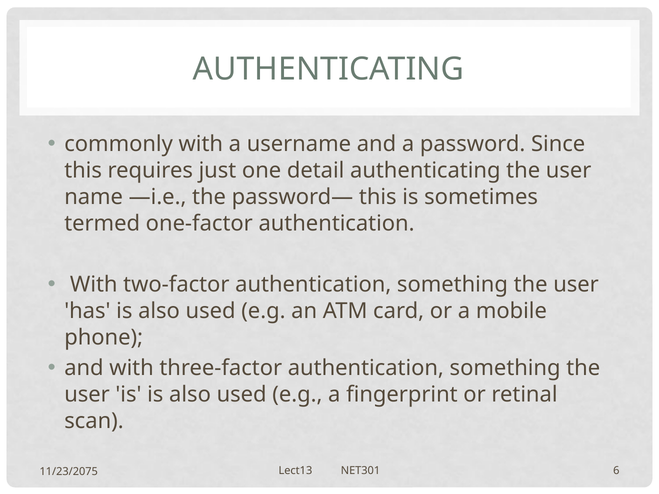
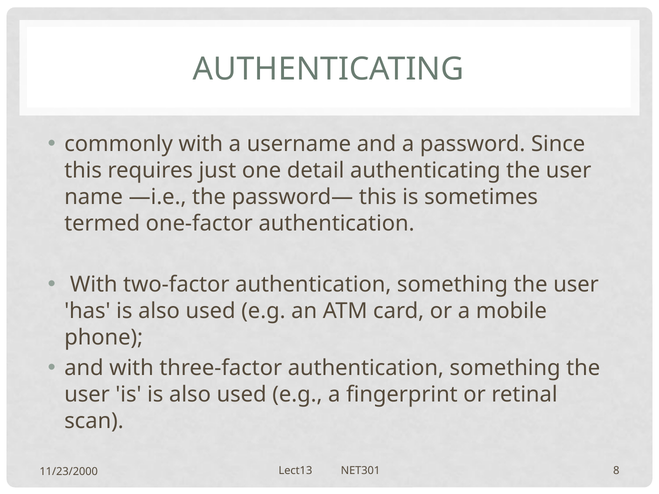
6: 6 -> 8
11/23/2075: 11/23/2075 -> 11/23/2000
